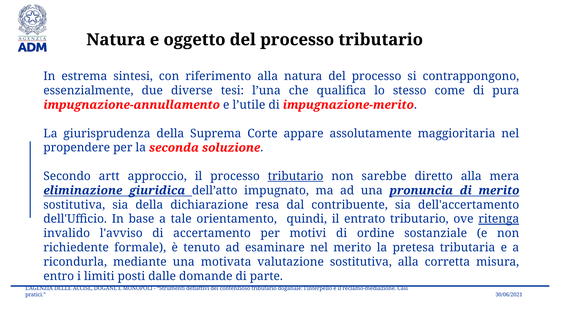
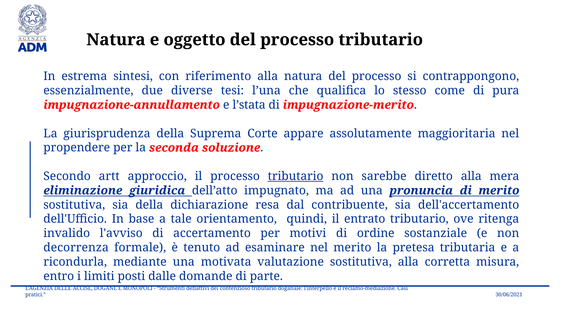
l’utile: l’utile -> l’stata
ritenga underline: present -> none
richiedente: richiedente -> decorrenza
